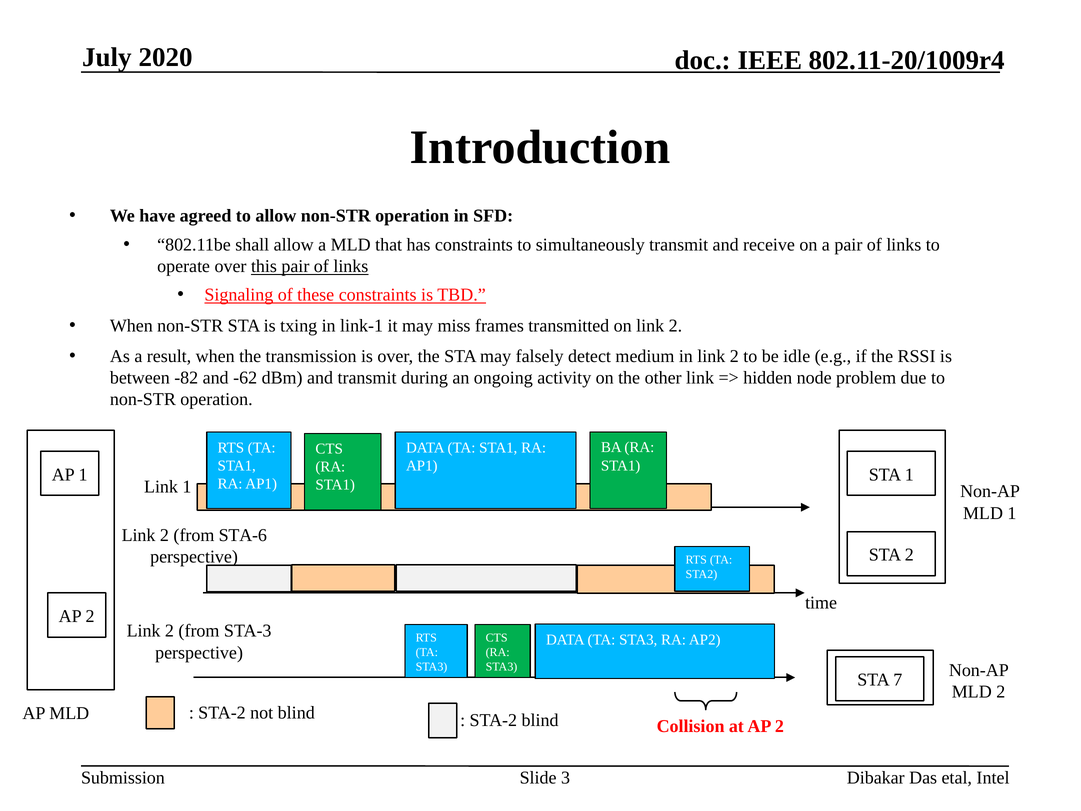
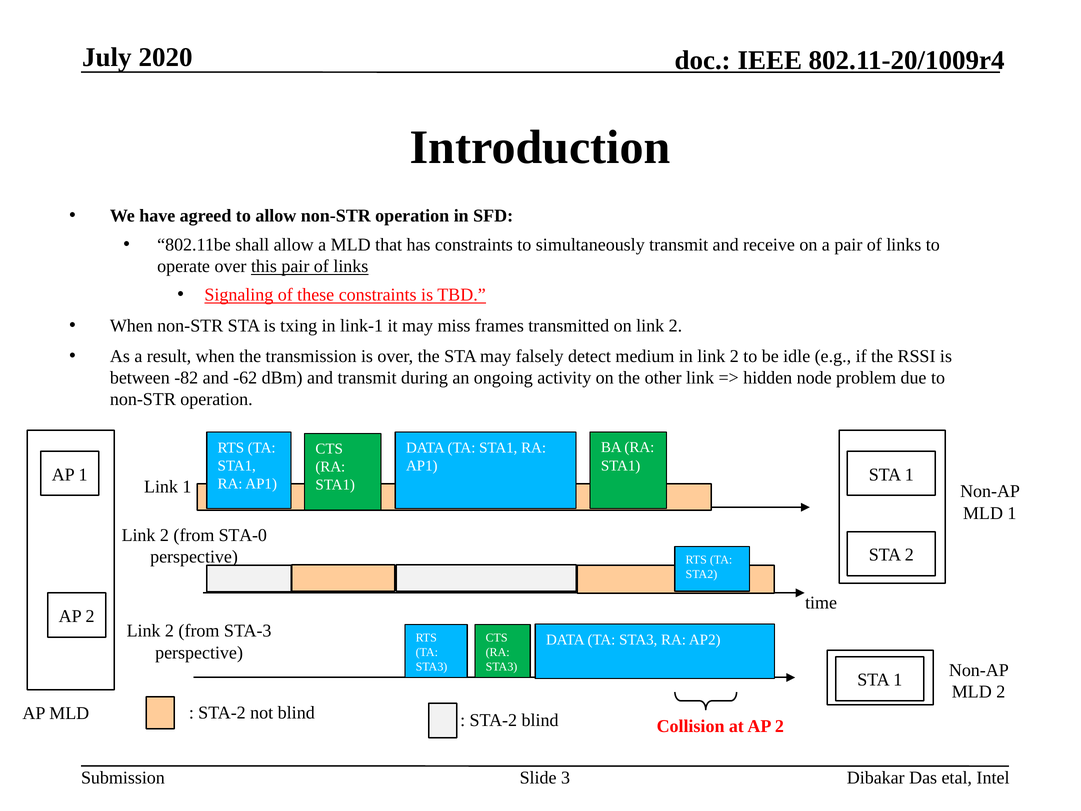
STA-6: STA-6 -> STA-0
7 at (898, 680): 7 -> 1
